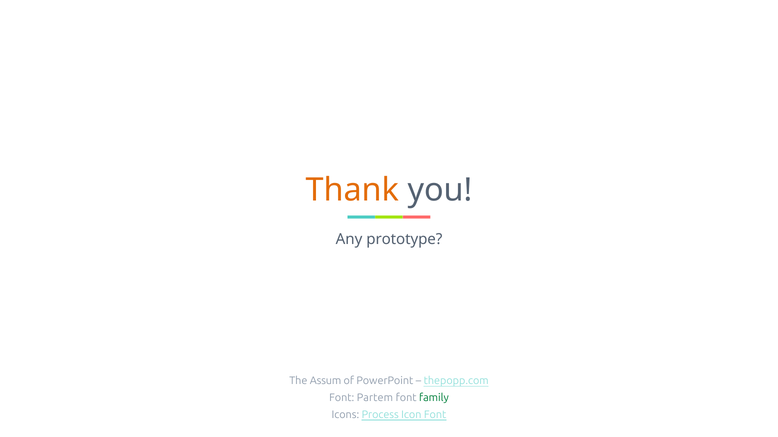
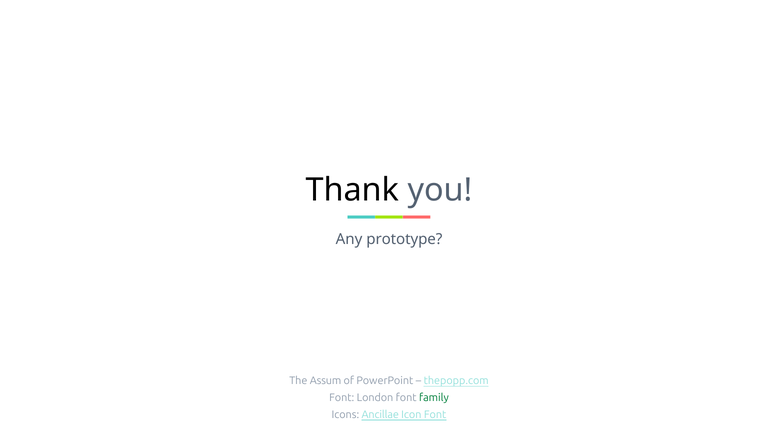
Thank colour: orange -> black
Partem: Partem -> London
Process: Process -> Ancillae
